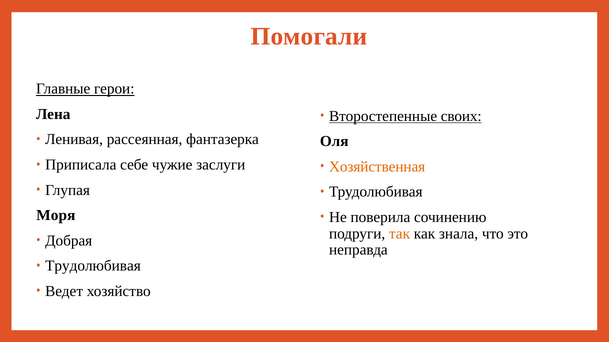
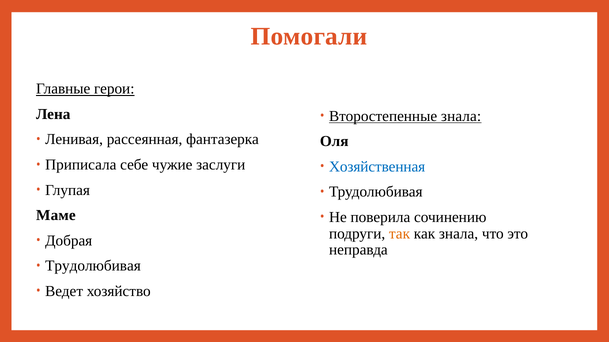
Второстепенные своих: своих -> знала
Хозяйственная colour: orange -> blue
Моря: Моря -> Маме
